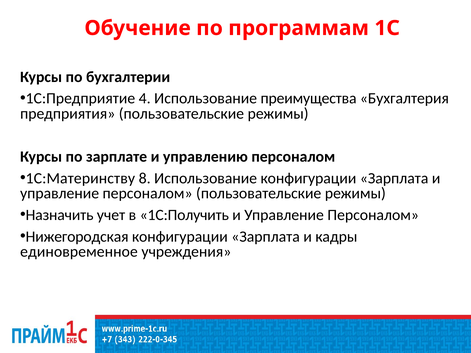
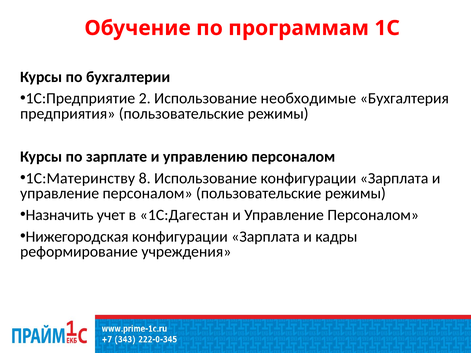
4: 4 -> 2
преимущества: преимущества -> необходимые
1С:Получить: 1С:Получить -> 1С:Дагестан
единовременное: единовременное -> реформирование
